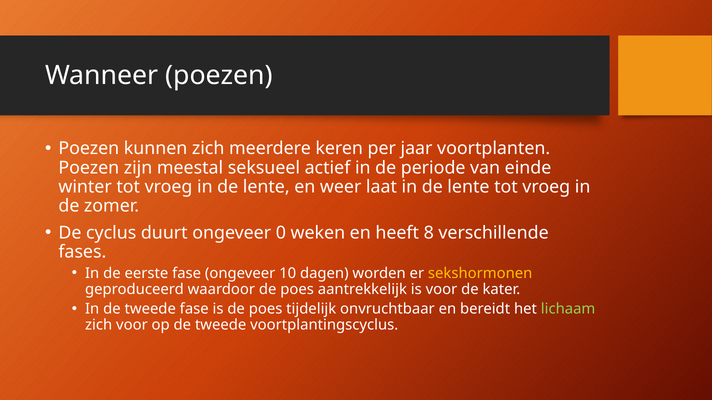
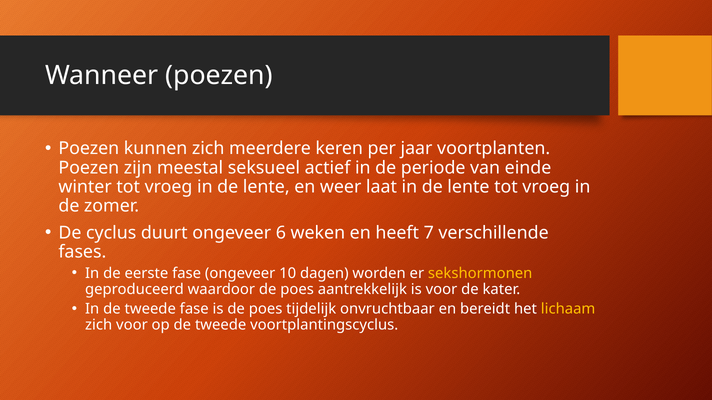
0: 0 -> 6
8: 8 -> 7
lichaam colour: light green -> yellow
